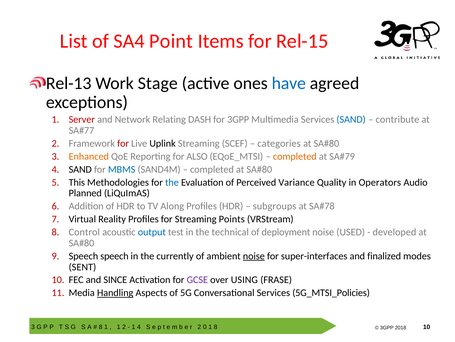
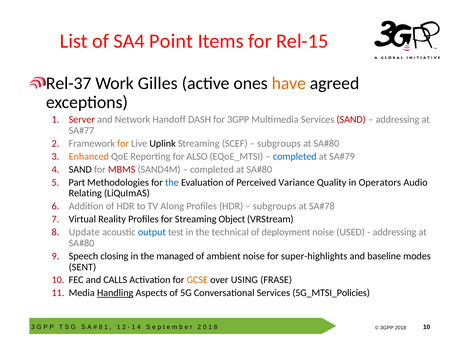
Rel-13: Rel-13 -> Rel-37
Stage: Stage -> Gilles
have colour: blue -> orange
Relating: Relating -> Handoff
SAND at (351, 119) colour: blue -> red
contribute at (397, 119): contribute -> addressing
for at (123, 143) colour: red -> orange
categories at (279, 143): categories -> subgroups
completed at (295, 156) colour: orange -> blue
MBMS colour: blue -> red
This: This -> Part
Planned: Planned -> Relating
Points: Points -> Object
Control: Control -> Update
developed at (394, 232): developed -> addressing
Speech speech: speech -> closing
currently: currently -> managed
noise at (254, 256) underline: present -> none
super-interfaces: super-interfaces -> super-highlights
finalized: finalized -> baseline
SINCE: SINCE -> CALLS
GCSE colour: purple -> orange
